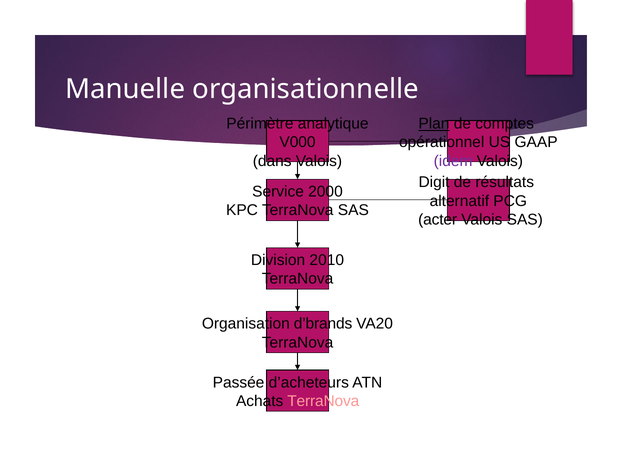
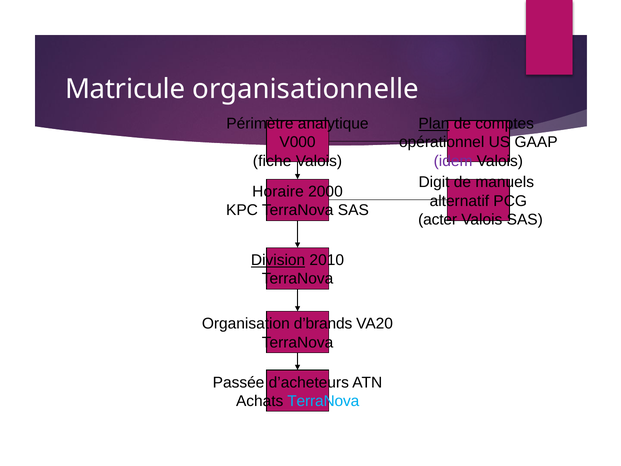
Manuelle: Manuelle -> Matricule
dans: dans -> fiche
résultats: résultats -> manuels
Service: Service -> Horaire
Division underline: none -> present
TerraNova at (323, 401) colour: pink -> light blue
